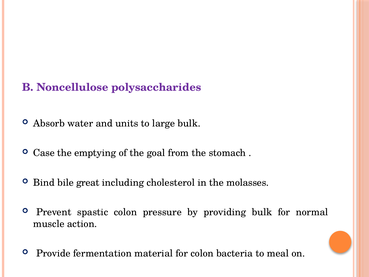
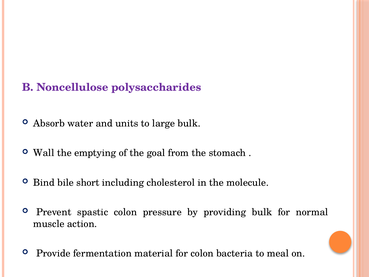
Case: Case -> Wall
great: great -> short
molasses: molasses -> molecule
